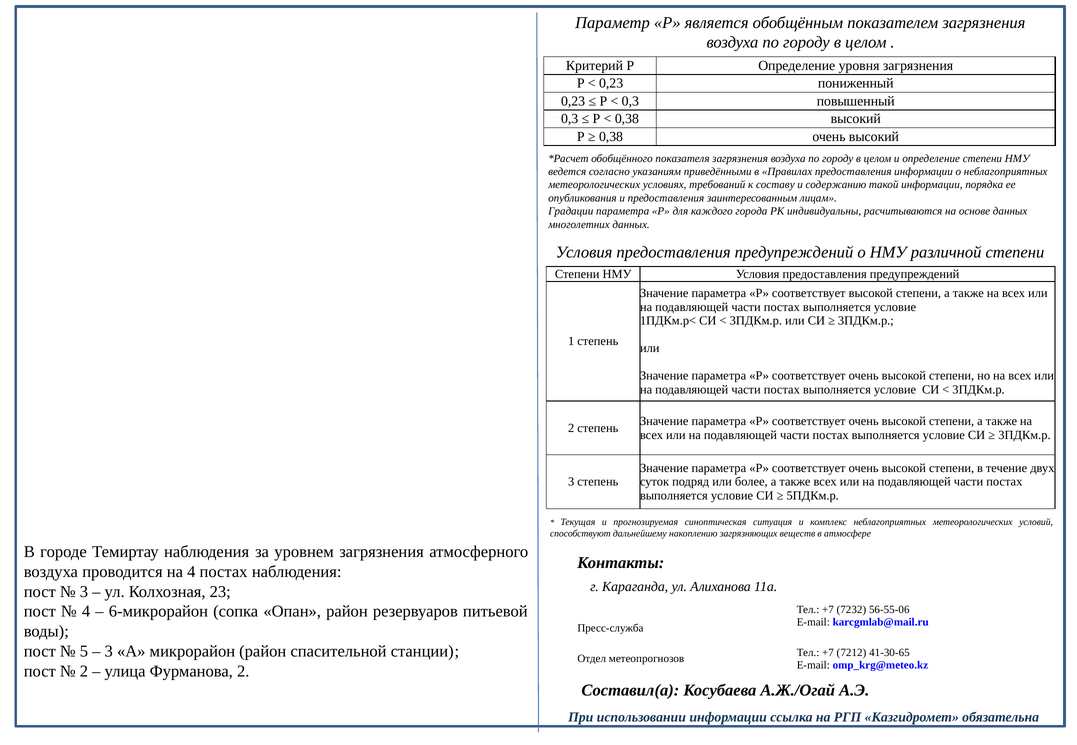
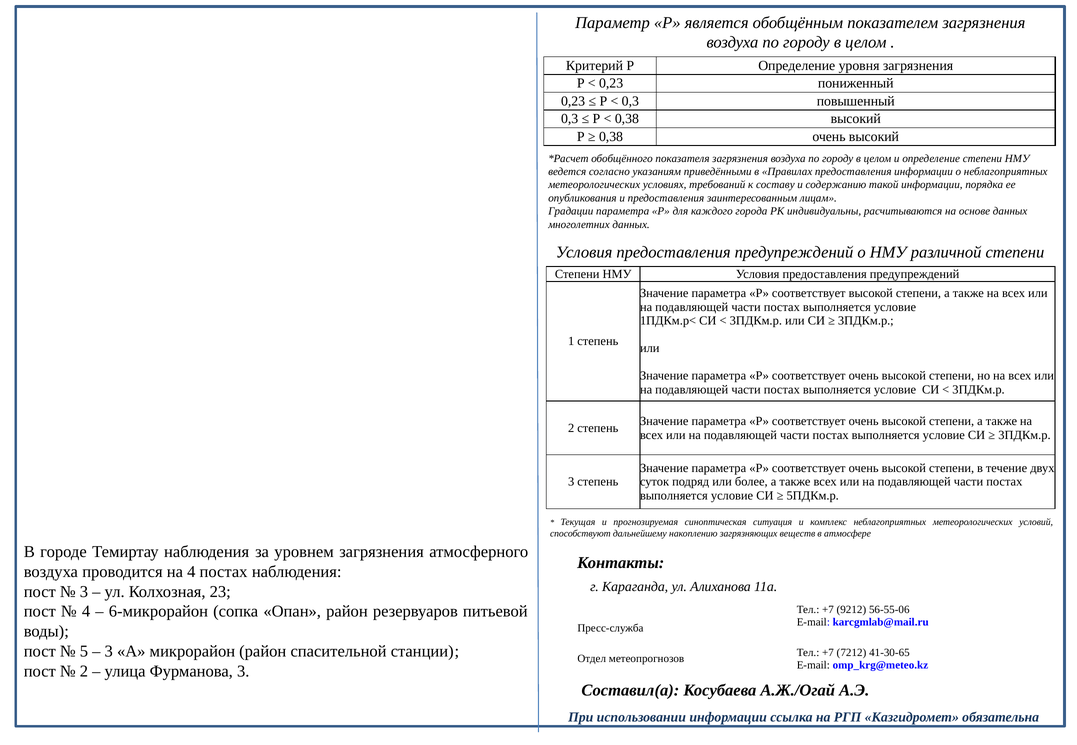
7232: 7232 -> 9212
Фурманова 2: 2 -> 3
